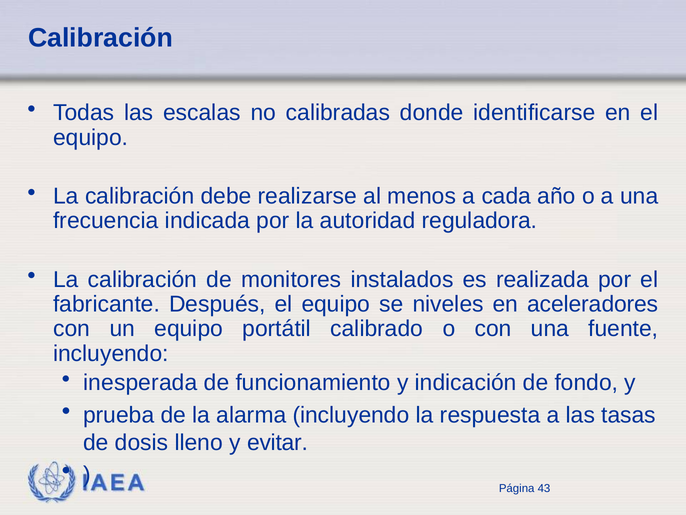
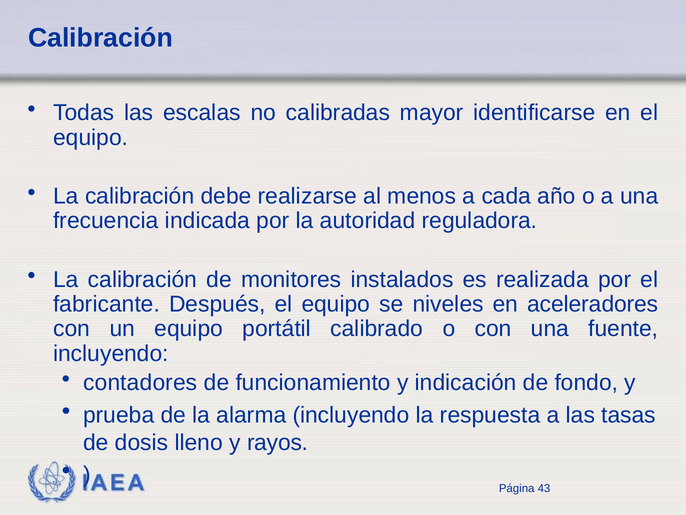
donde: donde -> mayor
inesperada: inesperada -> contadores
evitar: evitar -> rayos
